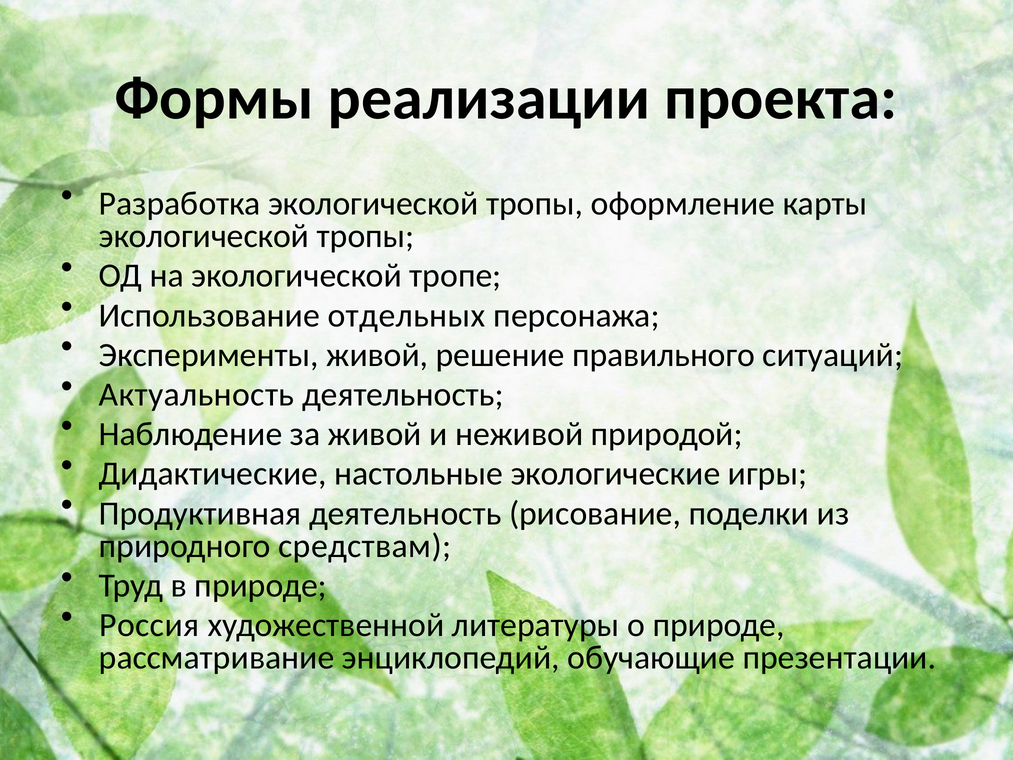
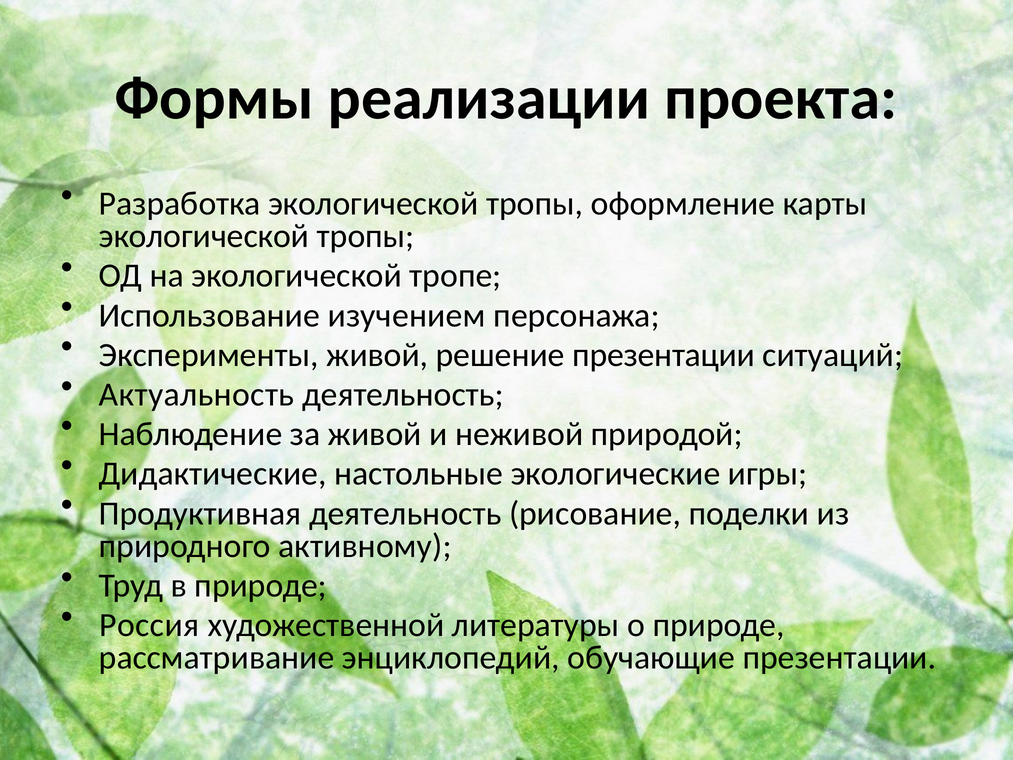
отдельных: отдельных -> изучением
решение правильного: правильного -> презентации
средствам: средствам -> активному
